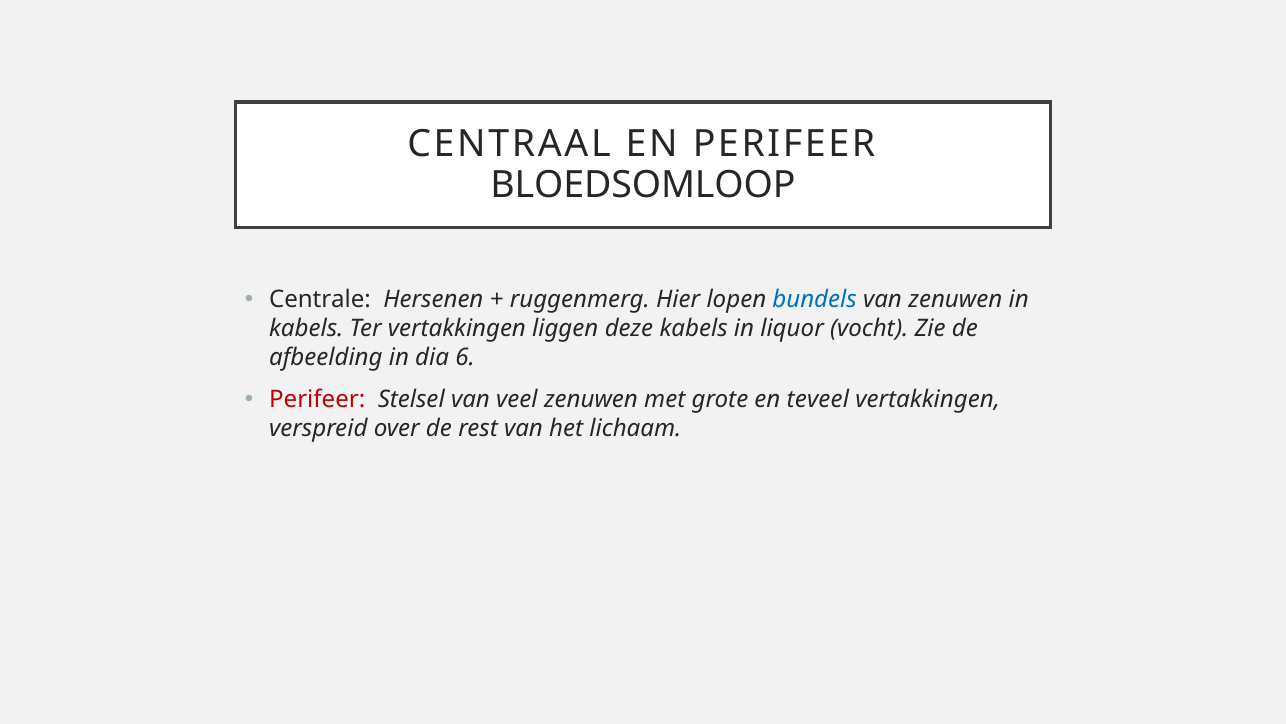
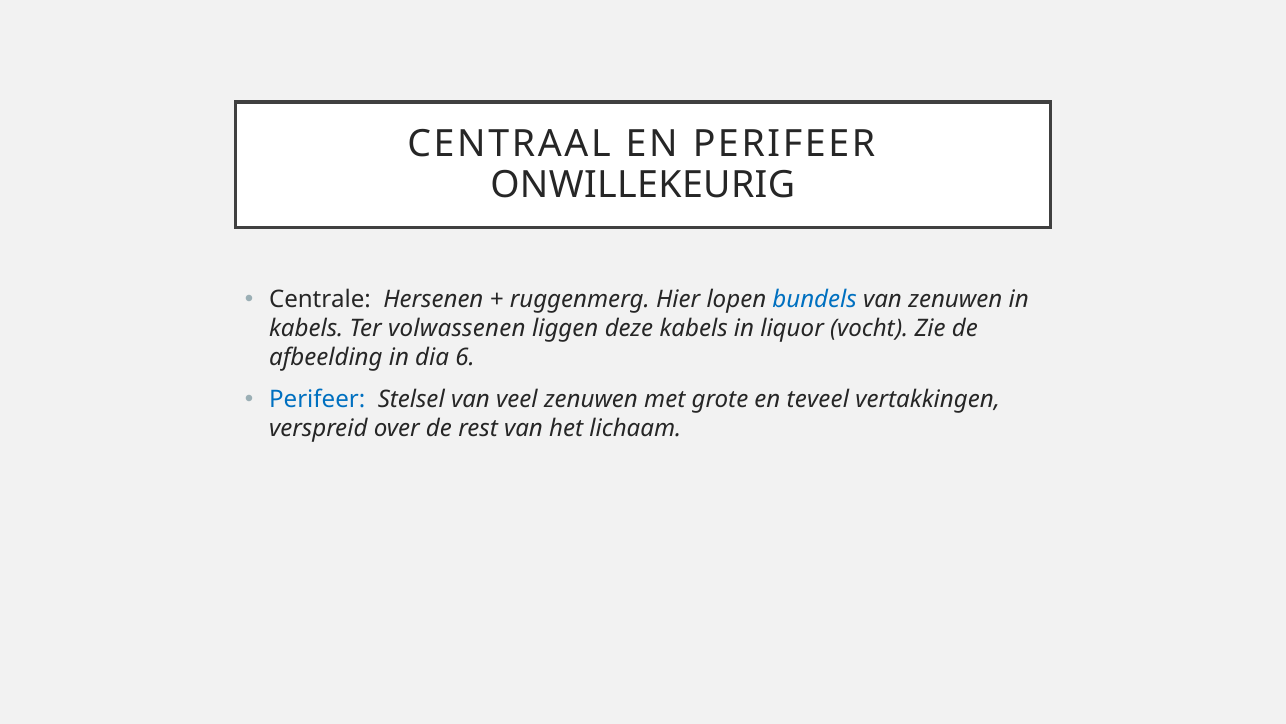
BLOEDSOMLOOP: BLOEDSOMLOOP -> ONWILLEKEURIG
Ter vertakkingen: vertakkingen -> volwassenen
Perifeer at (317, 399) colour: red -> blue
